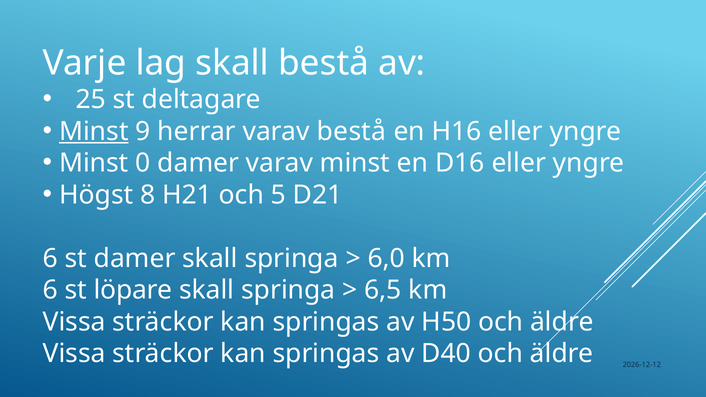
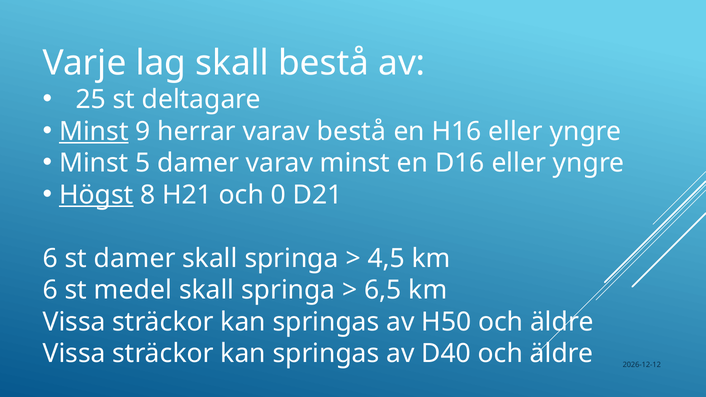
0: 0 -> 5
Högst underline: none -> present
5: 5 -> 0
6,0: 6,0 -> 4,5
löpare: löpare -> medel
